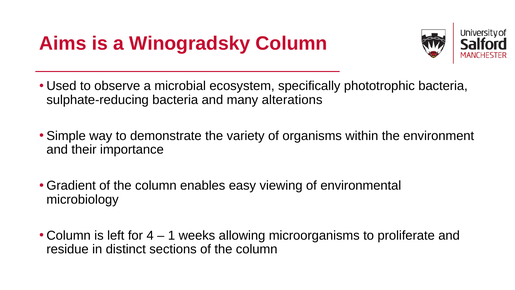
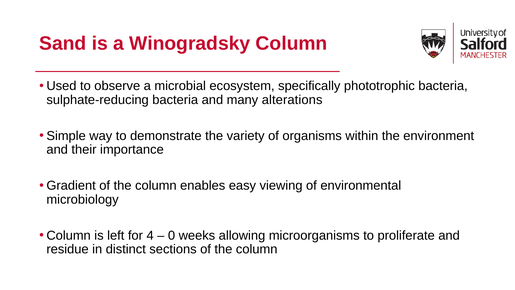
Aims: Aims -> Sand
1: 1 -> 0
